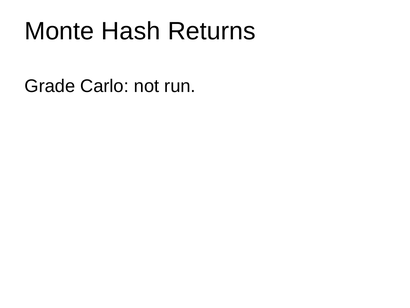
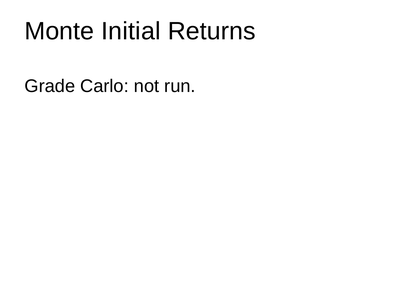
Hash: Hash -> Initial
